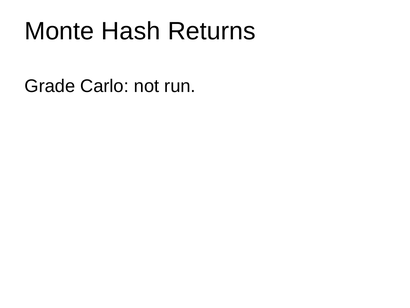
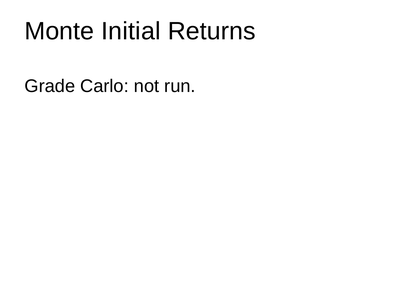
Hash: Hash -> Initial
